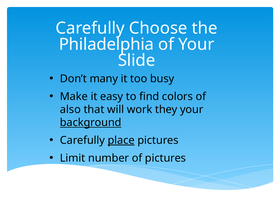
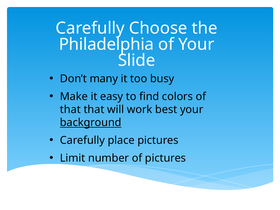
also at (70, 109): also -> that
they: they -> best
place underline: present -> none
